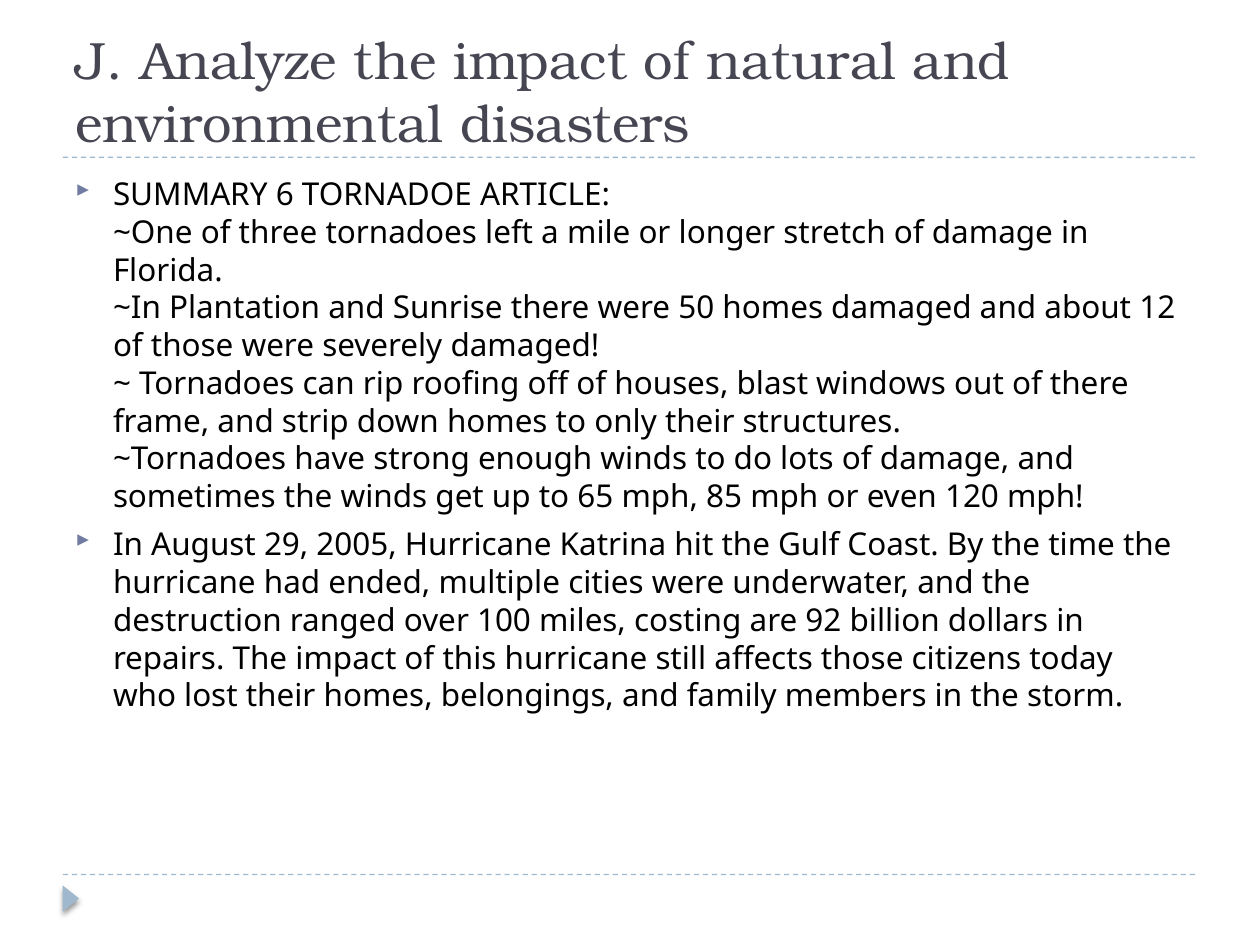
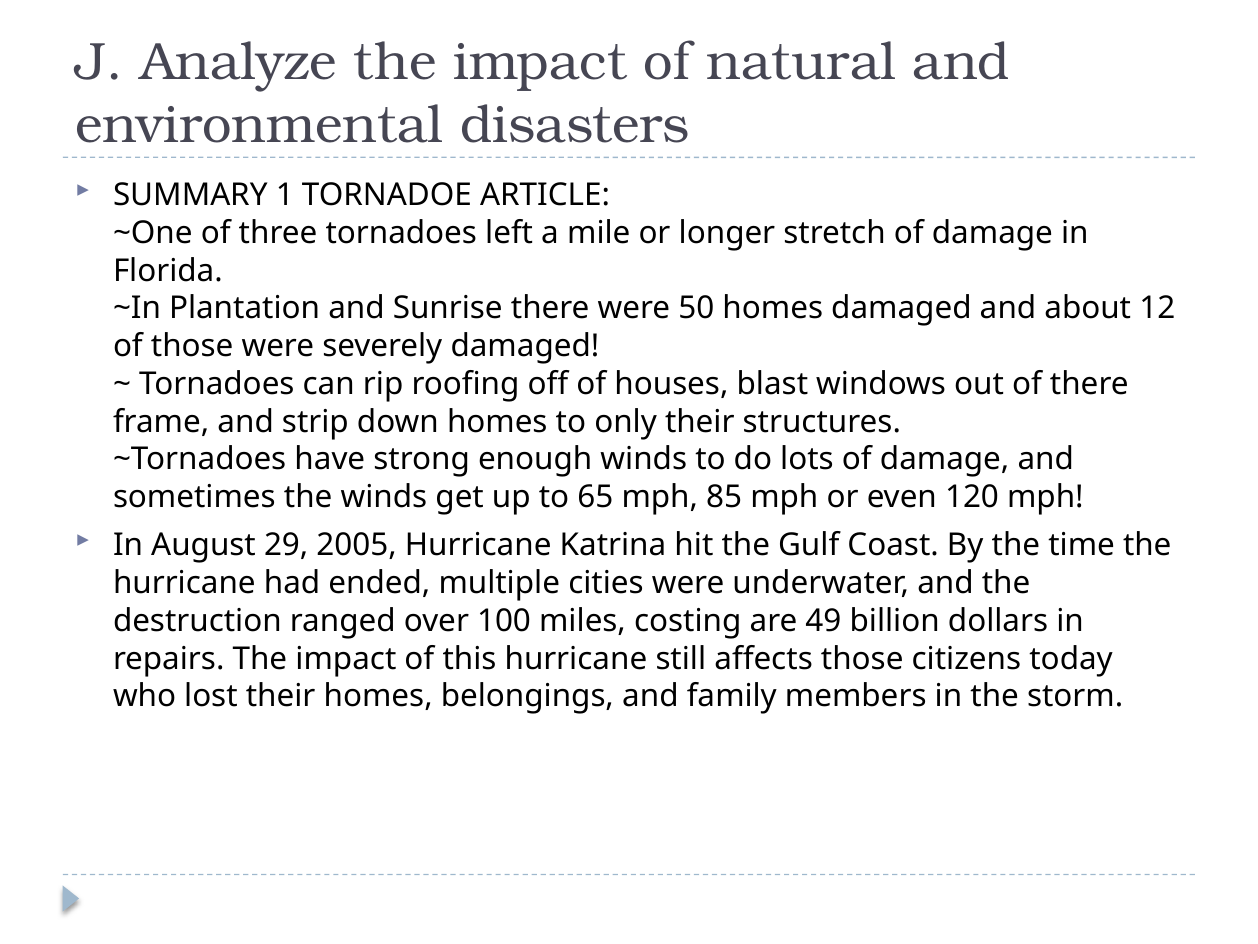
6: 6 -> 1
92: 92 -> 49
